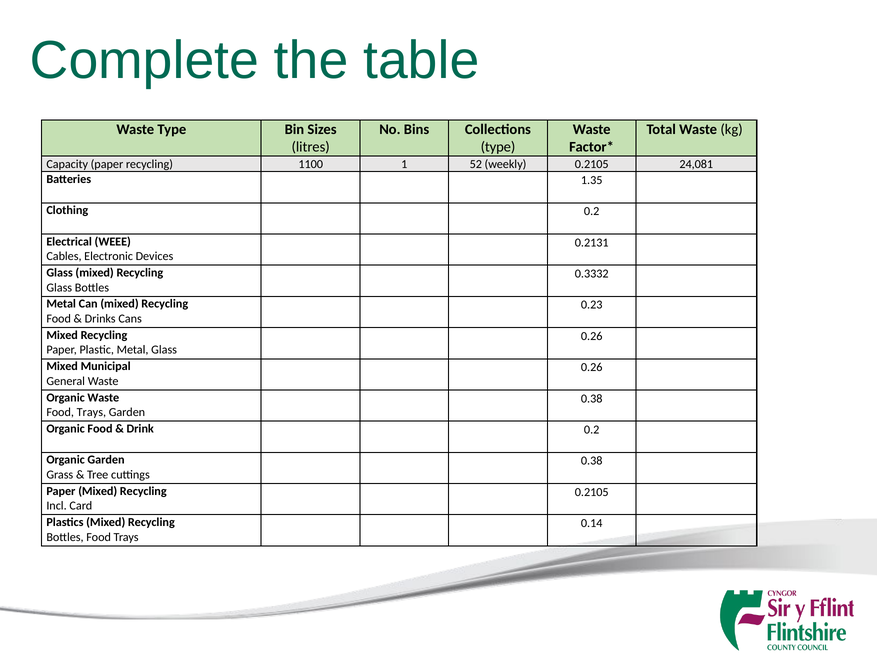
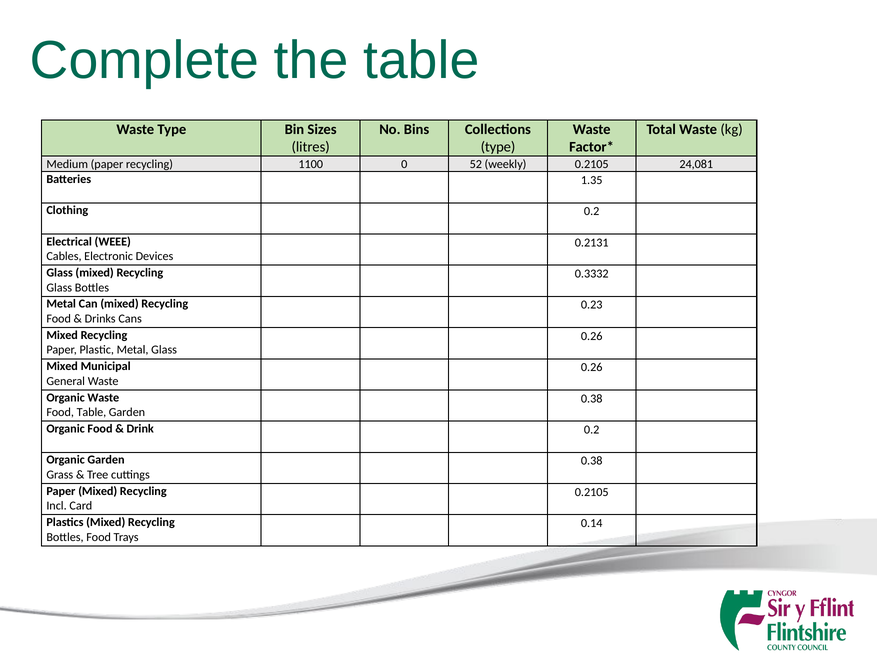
Capacity: Capacity -> Medium
1: 1 -> 0
Trays at (91, 412): Trays -> Table
